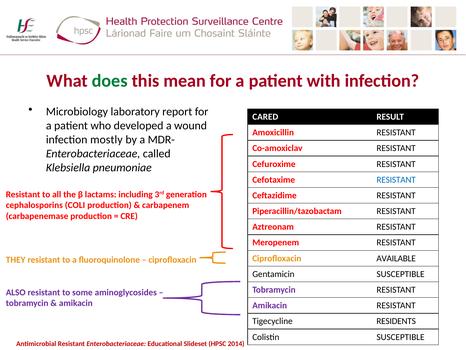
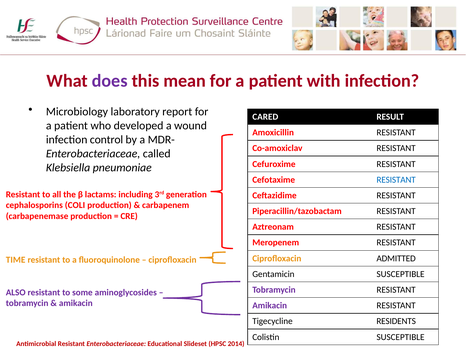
does colour: green -> purple
mostly: mostly -> control
AVAILABLE: AVAILABLE -> ADMITTED
THEY: THEY -> TIME
